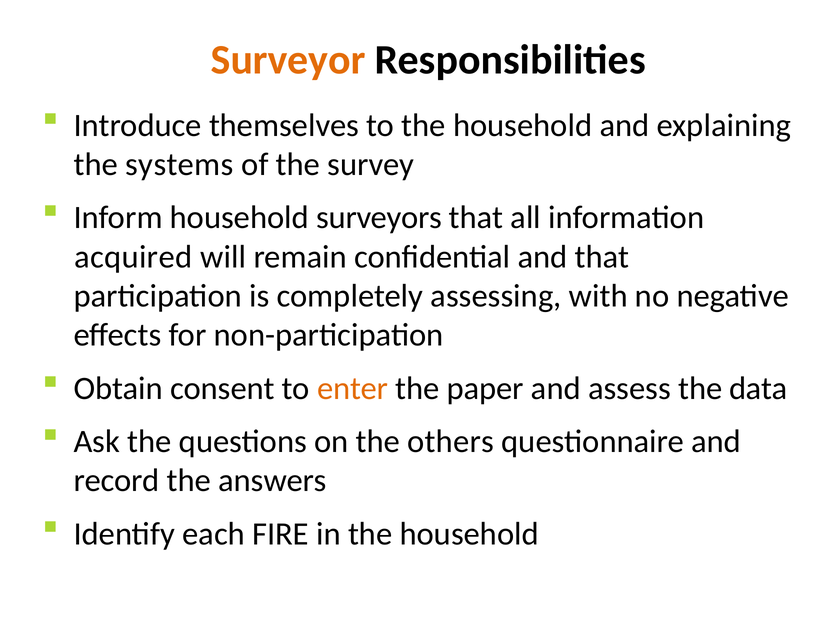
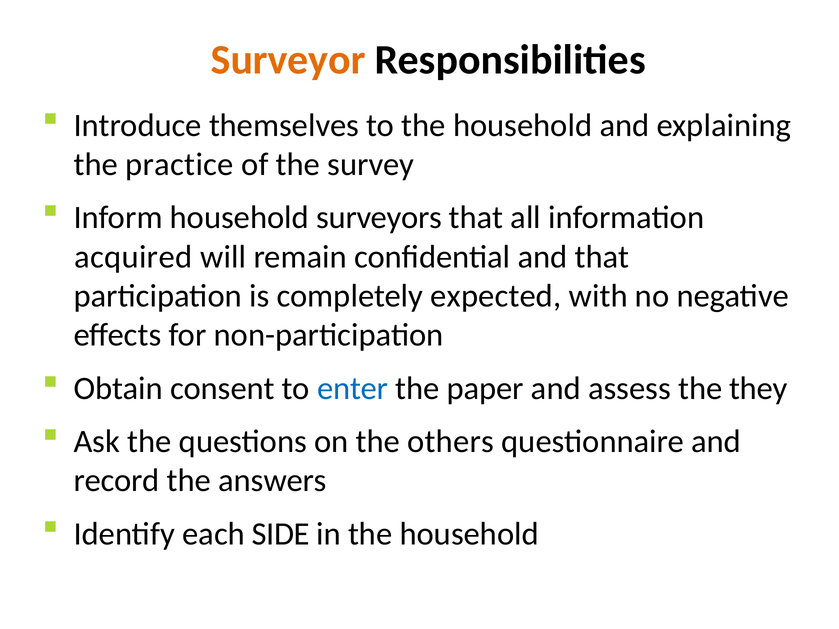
systems: systems -> practice
assessing: assessing -> expected
enter colour: orange -> blue
data: data -> they
FIRE: FIRE -> SIDE
